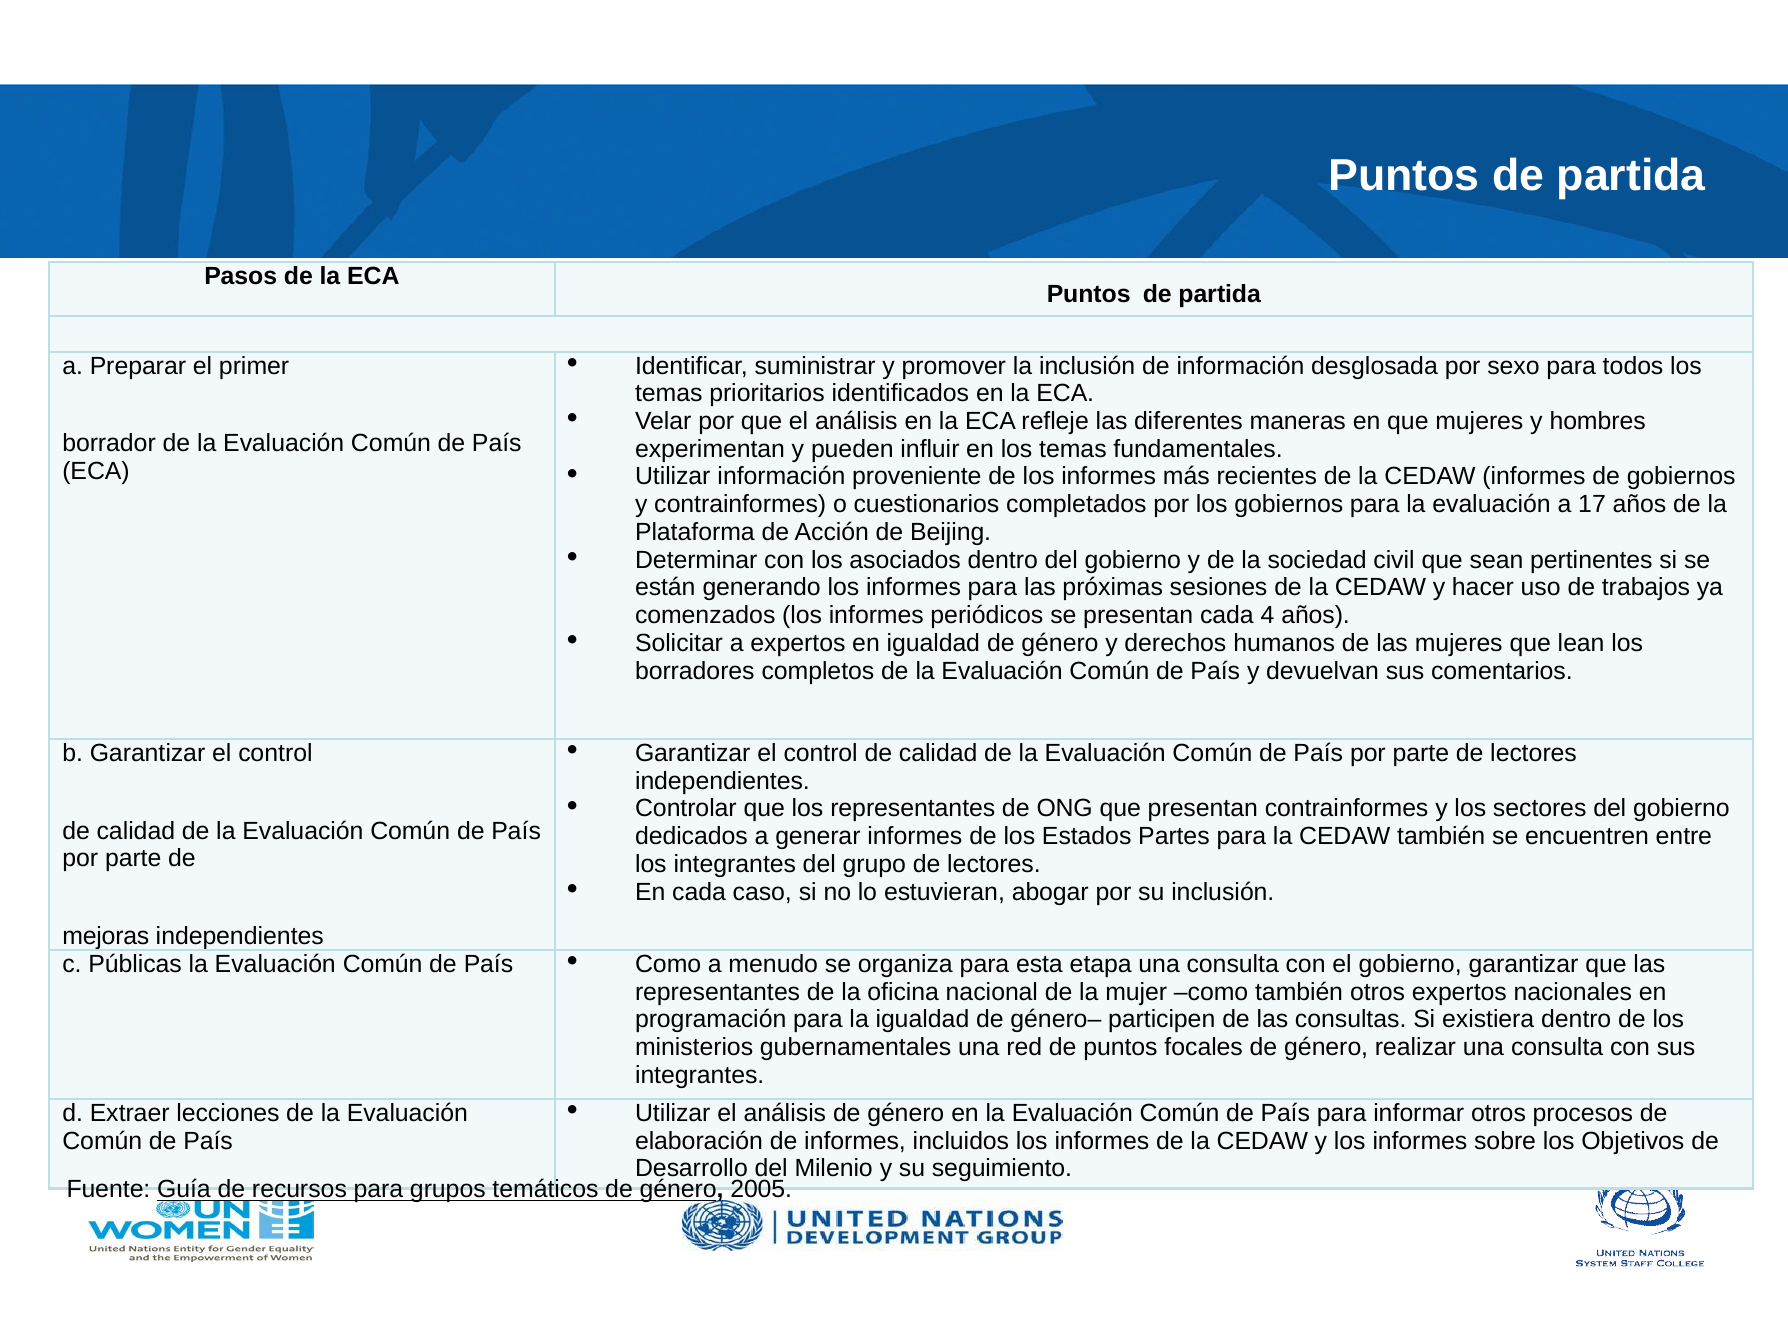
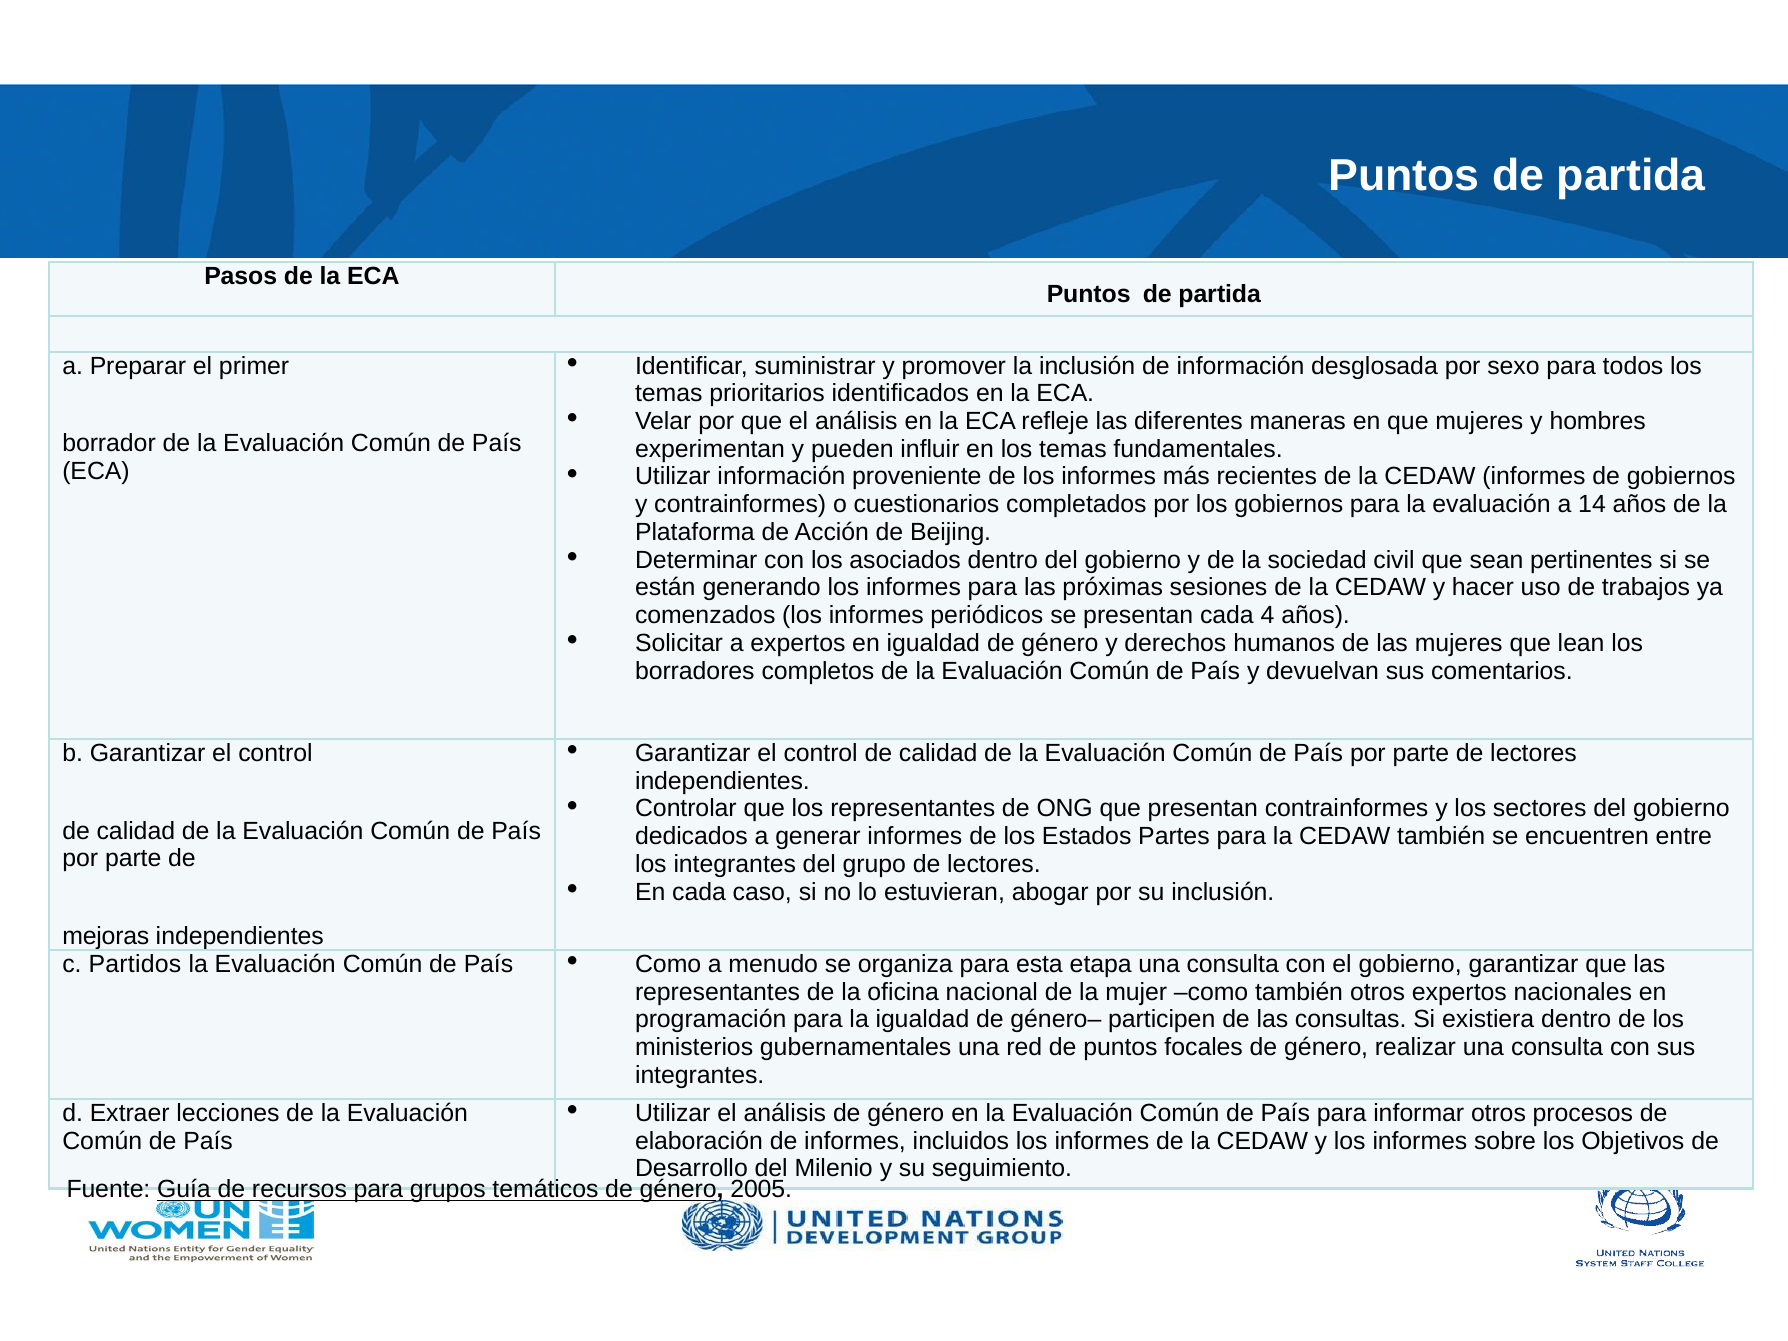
17: 17 -> 14
Públicas: Públicas -> Partidos
